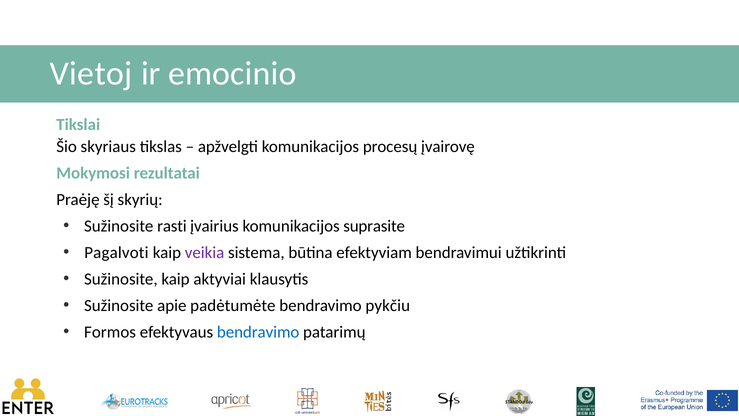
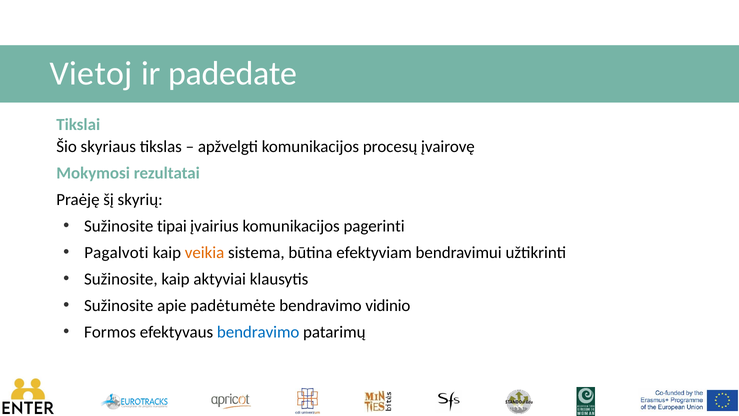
emocinio: emocinio -> padedate
rasti: rasti -> tipai
suprasite: suprasite -> pagerinti
veikia colour: purple -> orange
pykčiu: pykčiu -> vidinio
